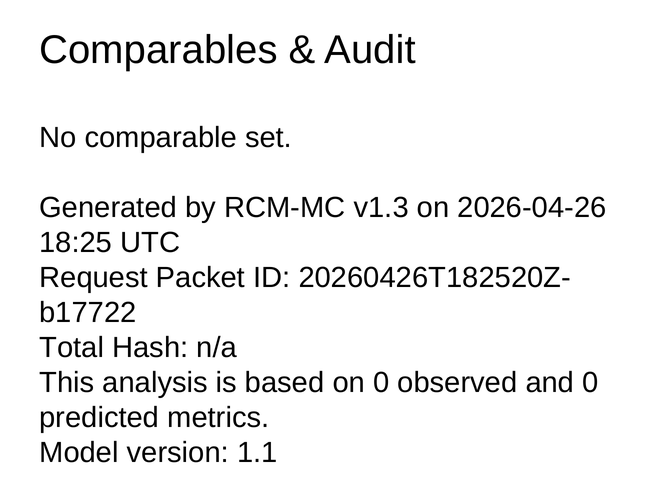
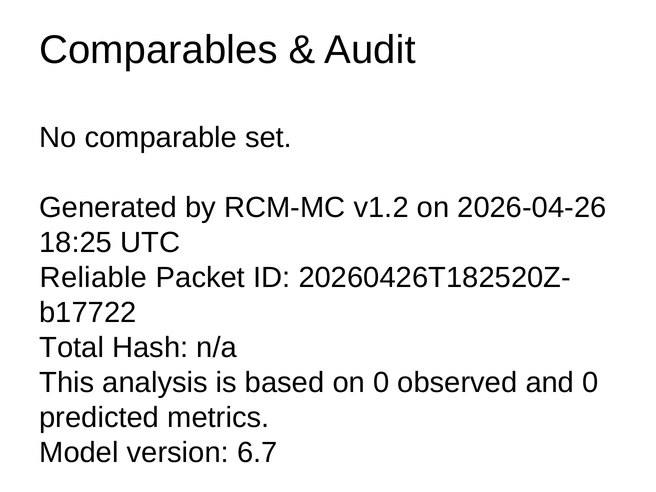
v1.3: v1.3 -> v1.2
Request: Request -> Reliable
1.1: 1.1 -> 6.7
